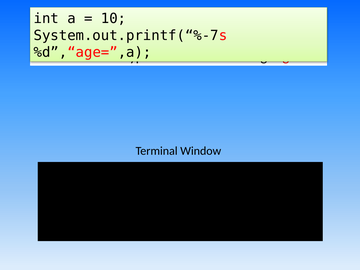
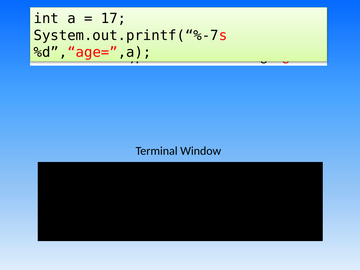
10: 10 -> 17
